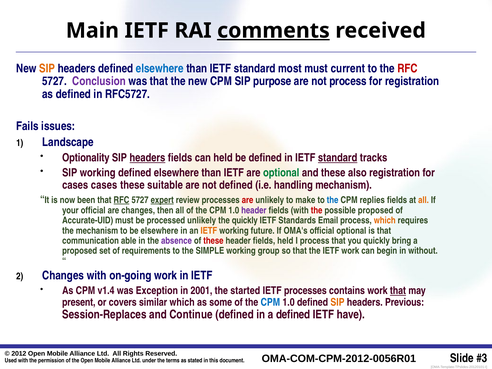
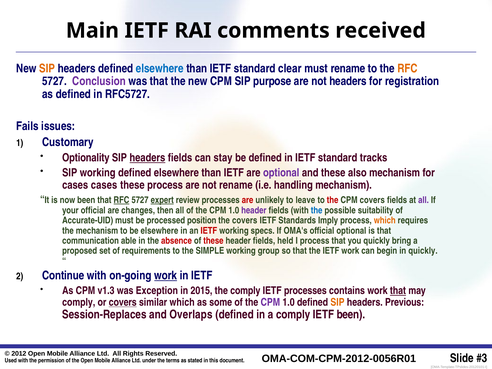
comments underline: present -> none
most: most -> clear
must current: current -> rename
RFC at (407, 68) colour: red -> orange
not process: process -> headers
Landscape: Landscape -> Customary
can held: held -> stay
standard at (338, 158) underline: present -> none
optional at (281, 173) colour: green -> purple
also registration: registration -> mechanism
these suitable: suitable -> process
not defined: defined -> rename
make: make -> leave
the at (333, 200) colour: blue -> red
CPM replies: replies -> covers
all at (424, 200) colour: orange -> purple
the at (317, 210) colour: red -> blue
possible proposed: proposed -> suitability
processed unlikely: unlikely -> position
the quickly: quickly -> covers
Email: Email -> Imply
IETF at (209, 231) colour: orange -> red
future: future -> specs
absence colour: purple -> red
in without: without -> quickly
Changes at (63, 276): Changes -> Continue
work at (166, 276) underline: none -> present
v1.4: v1.4 -> v1.3
2001: 2001 -> 2015
the started: started -> comply
present at (79, 302): present -> comply
covers at (123, 302) underline: none -> present
CPM at (270, 302) colour: blue -> purple
Continue: Continue -> Overlaps
a defined: defined -> comply
IETF have: have -> been
